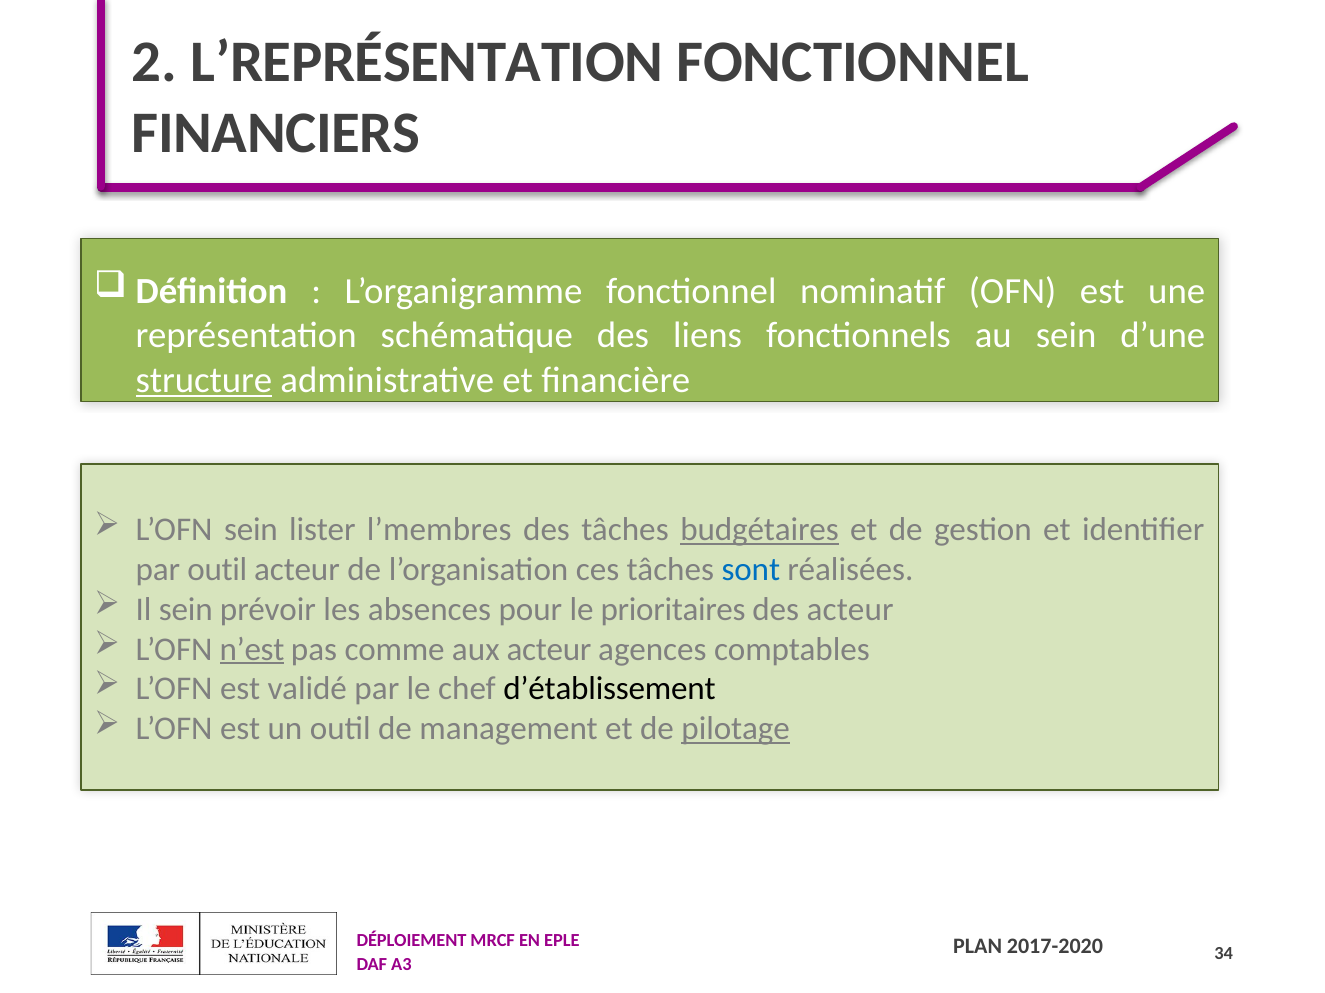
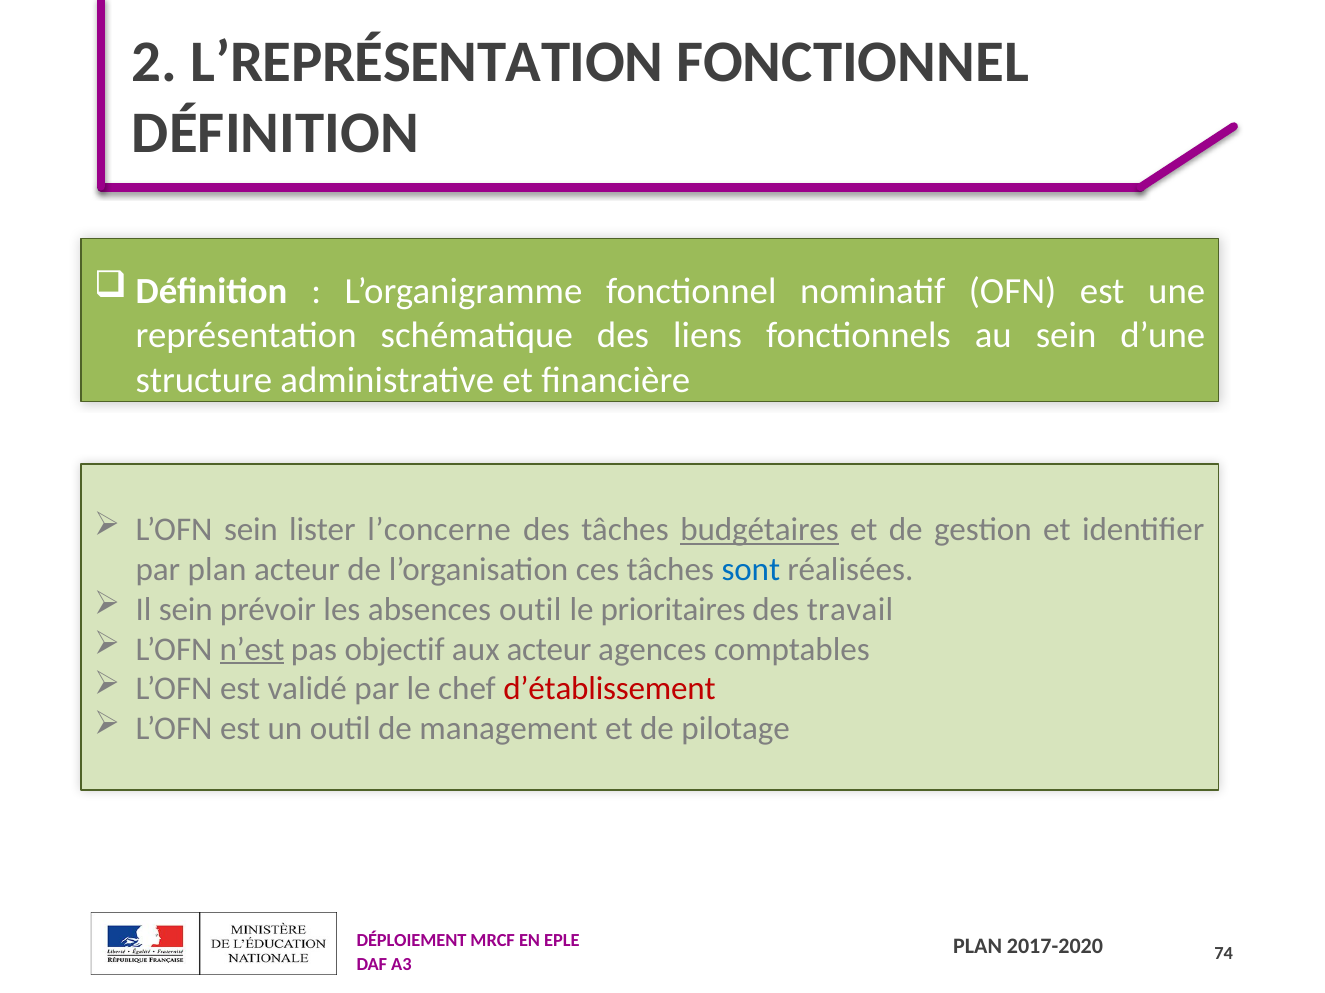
FINANCIERS at (276, 133): FINANCIERS -> DÉFINITION
structure underline: present -> none
l’membres: l’membres -> l’concerne
par outil: outil -> plan
absences pour: pour -> outil
des acteur: acteur -> travail
comme: comme -> objectif
d’établissement colour: black -> red
pilotage underline: present -> none
34: 34 -> 74
